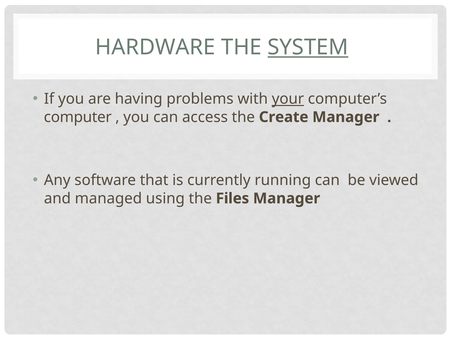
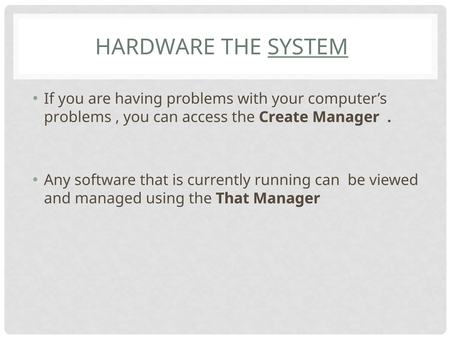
your underline: present -> none
computer at (78, 117): computer -> problems
the Files: Files -> That
